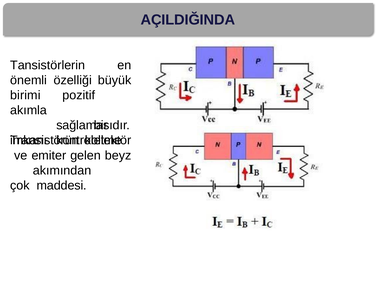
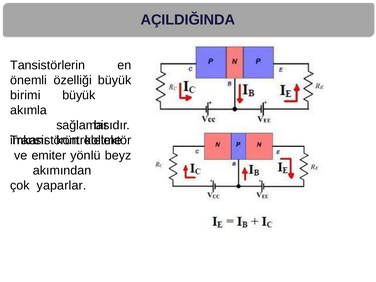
pozitif at (79, 95): pozitif -> büyük
gelen: gelen -> yönlü
maddesi: maddesi -> yaparlar
